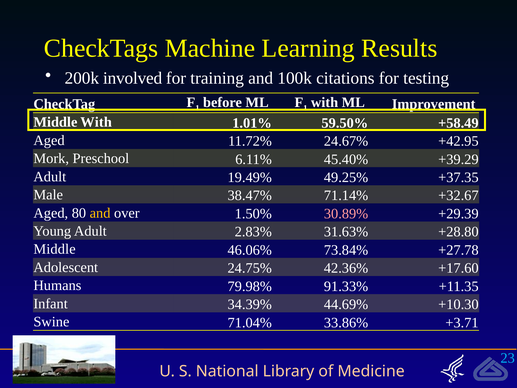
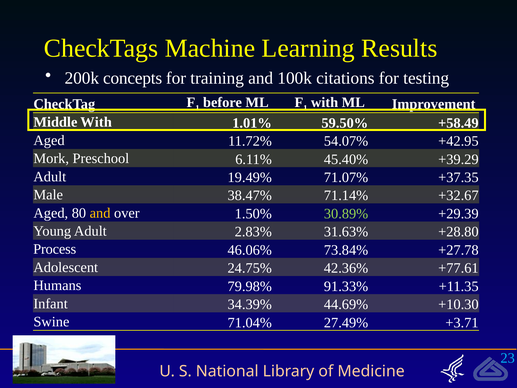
involved: involved -> concepts
24.67%: 24.67% -> 54.07%
49.25%: 49.25% -> 71.07%
30.89% colour: pink -> light green
Middle at (55, 249): Middle -> Process
+17.60: +17.60 -> +77.61
33.86%: 33.86% -> 27.49%
